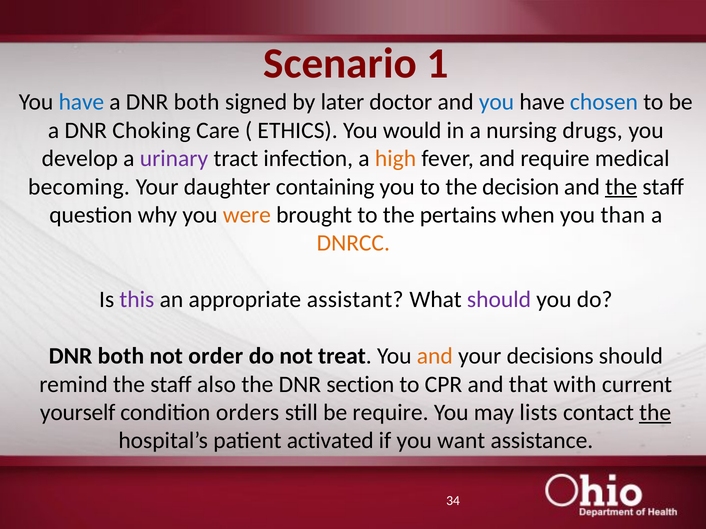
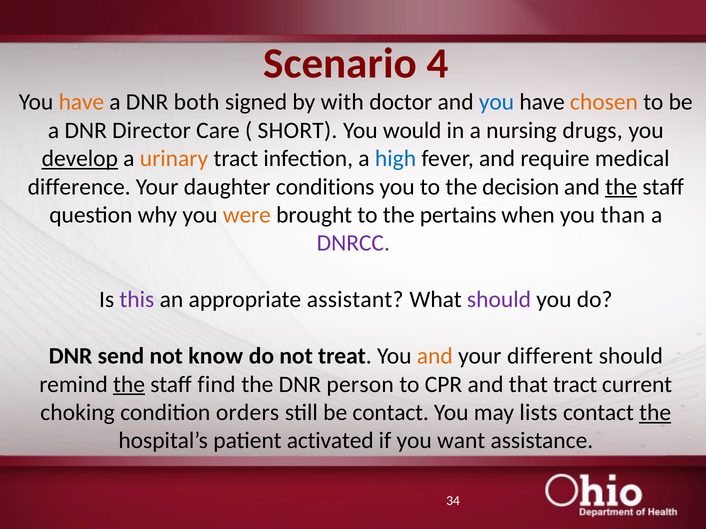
1: 1 -> 4
have at (81, 102) colour: blue -> orange
later: later -> with
chosen colour: blue -> orange
Choking: Choking -> Director
ETHICS: ETHICS -> SHORT
develop underline: none -> present
urinary colour: purple -> orange
high colour: orange -> blue
becoming: becoming -> difference
containing: containing -> conditions
DNRCC colour: orange -> purple
both at (121, 356): both -> send
order: order -> know
decisions: decisions -> different
the at (129, 385) underline: none -> present
also: also -> find
section: section -> person
that with: with -> tract
yourself: yourself -> choking
be require: require -> contact
